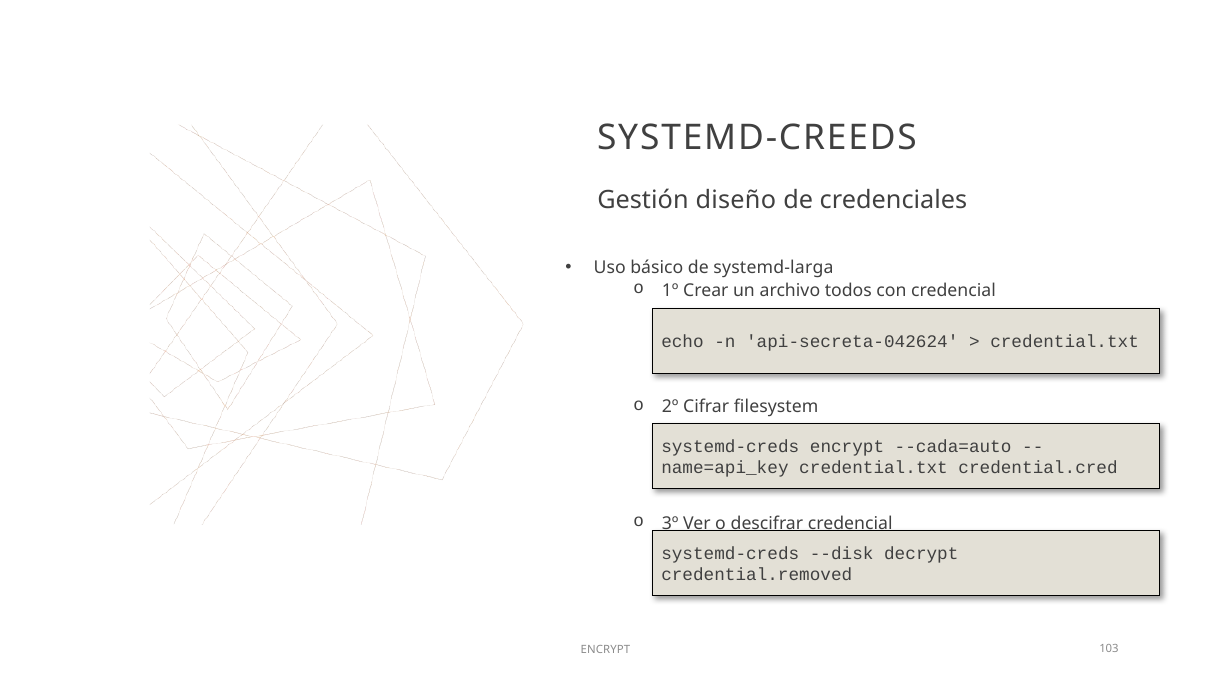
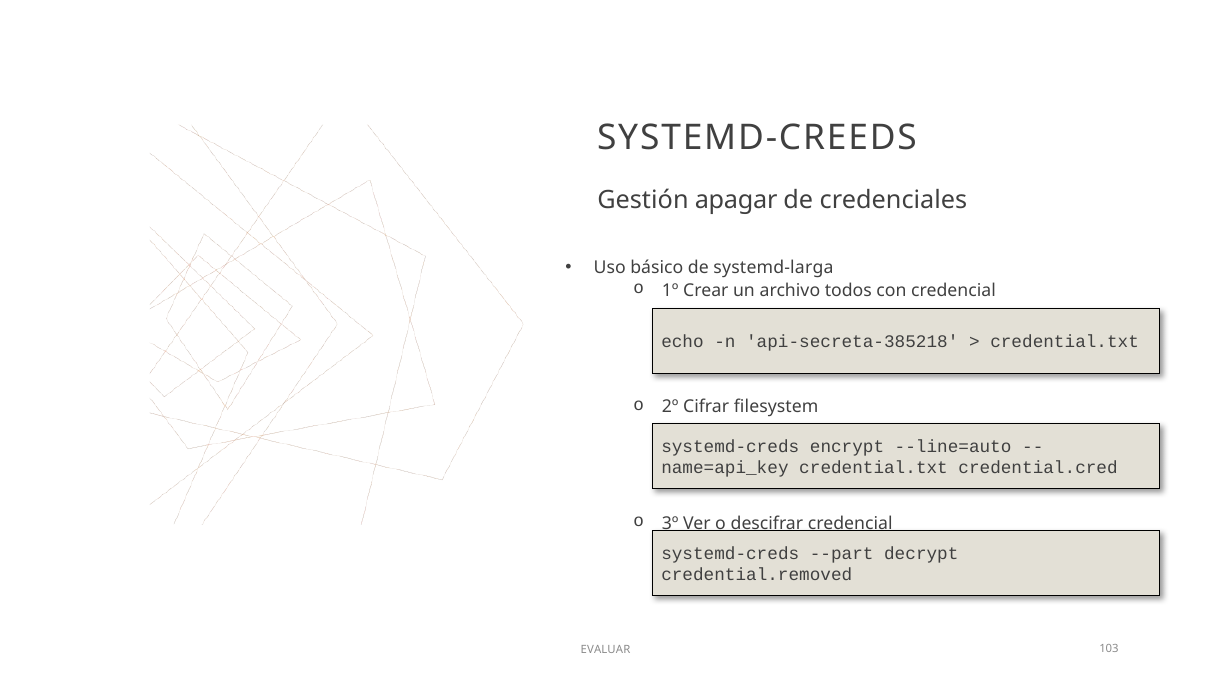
diseño: diseño -> apagar
api-secreta-042624: api-secreta-042624 -> api-secreta-385218
--cada=auto: --cada=auto -> --line=auto
--disk: --disk -> --part
ENCRYPT at (605, 650): ENCRYPT -> EVALUAR
